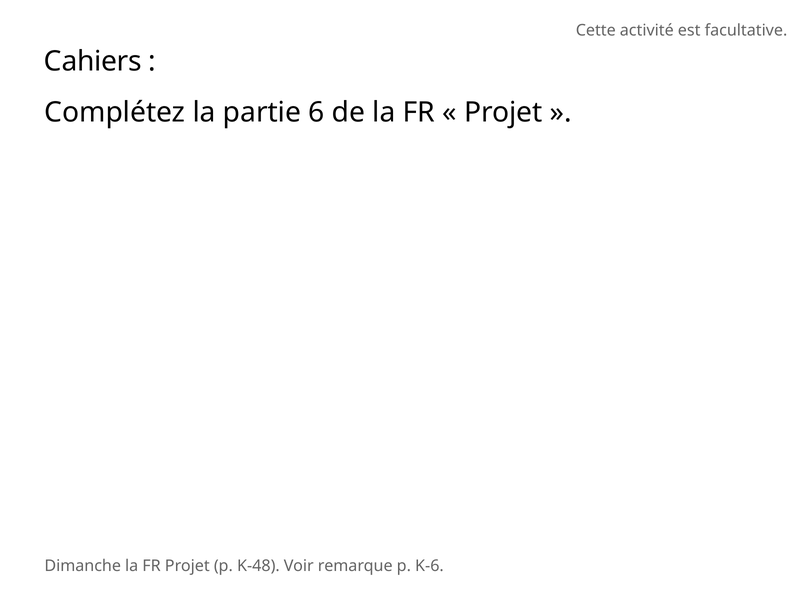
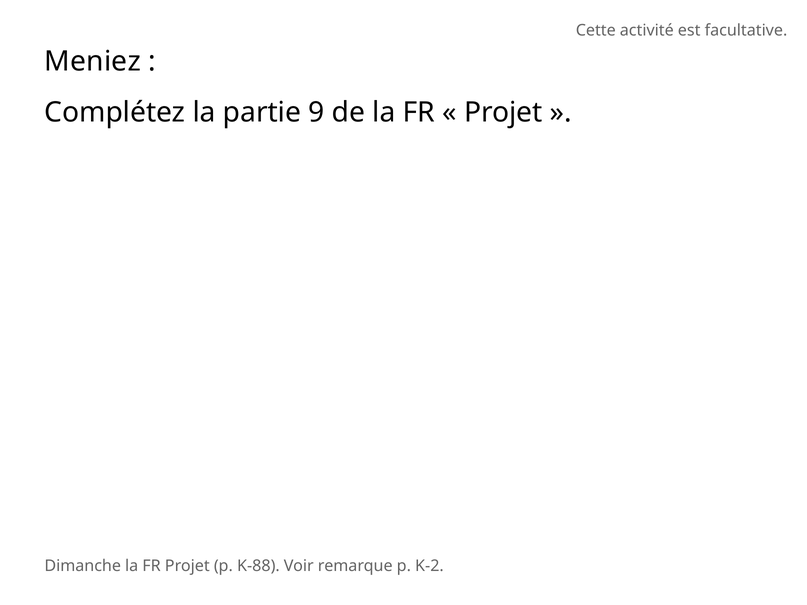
Cahiers: Cahiers -> Meniez
6: 6 -> 9
K-48: K-48 -> K-88
K-6: K-6 -> K-2
